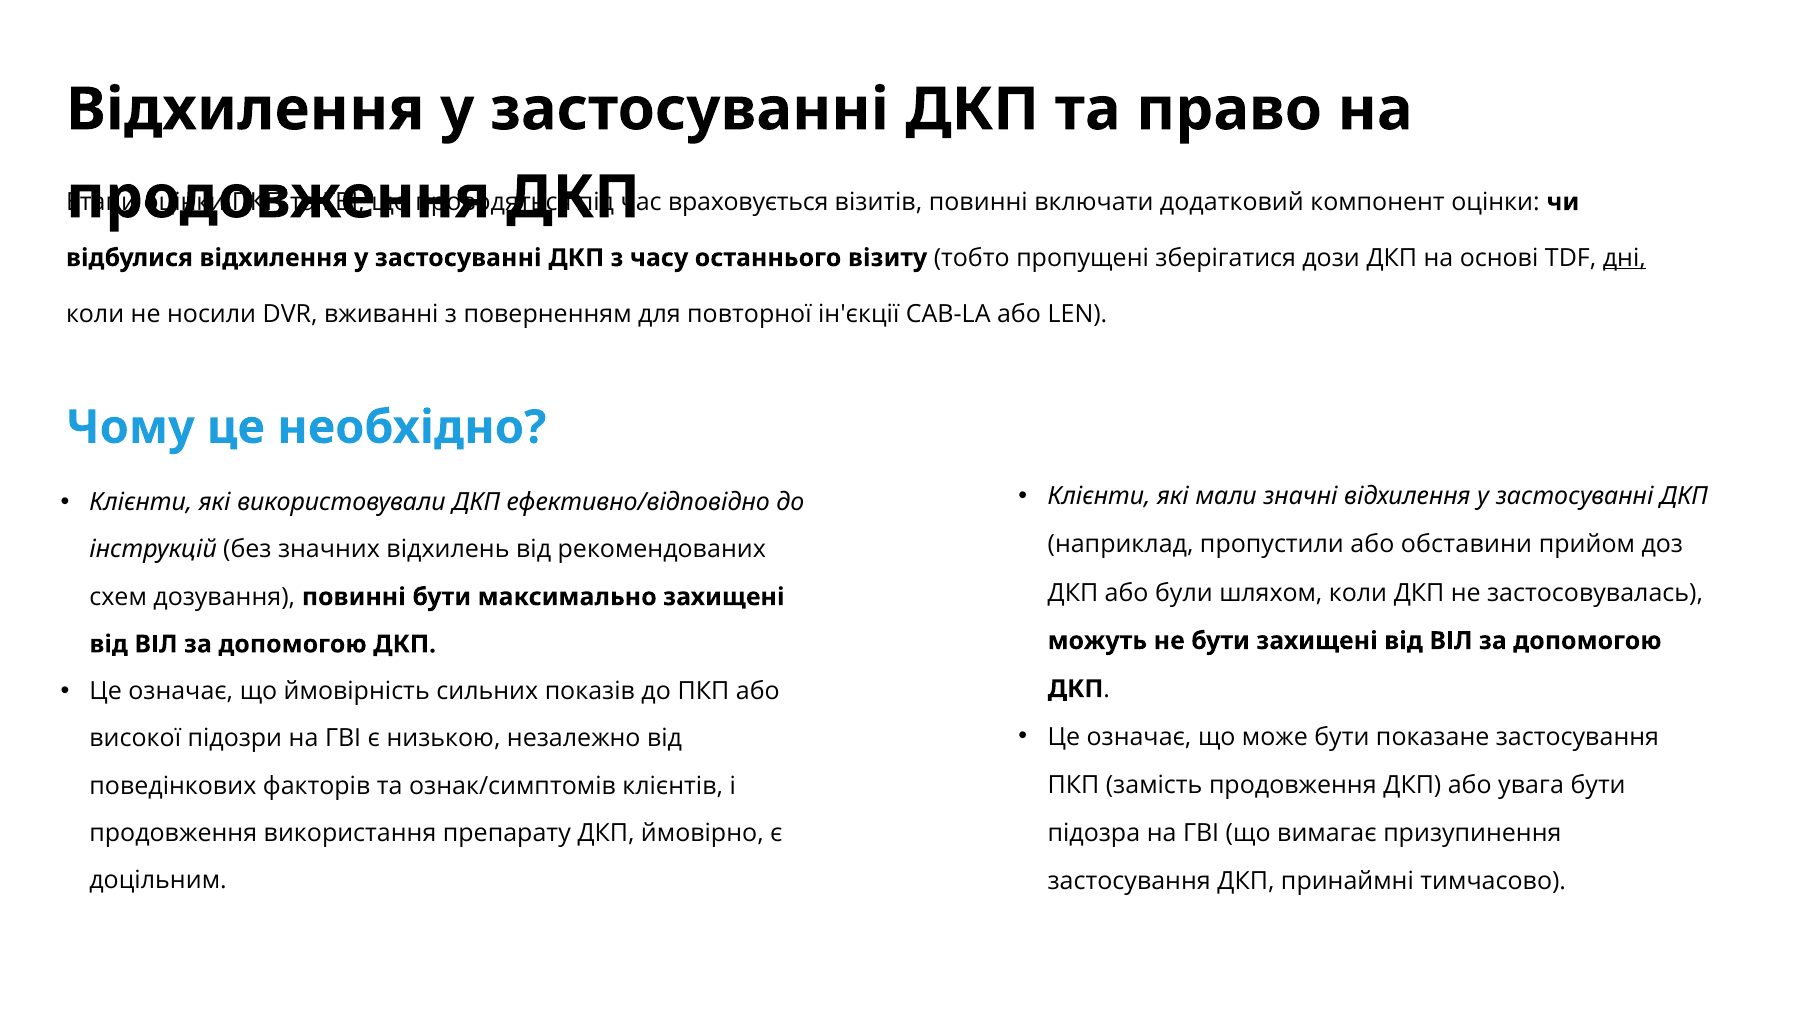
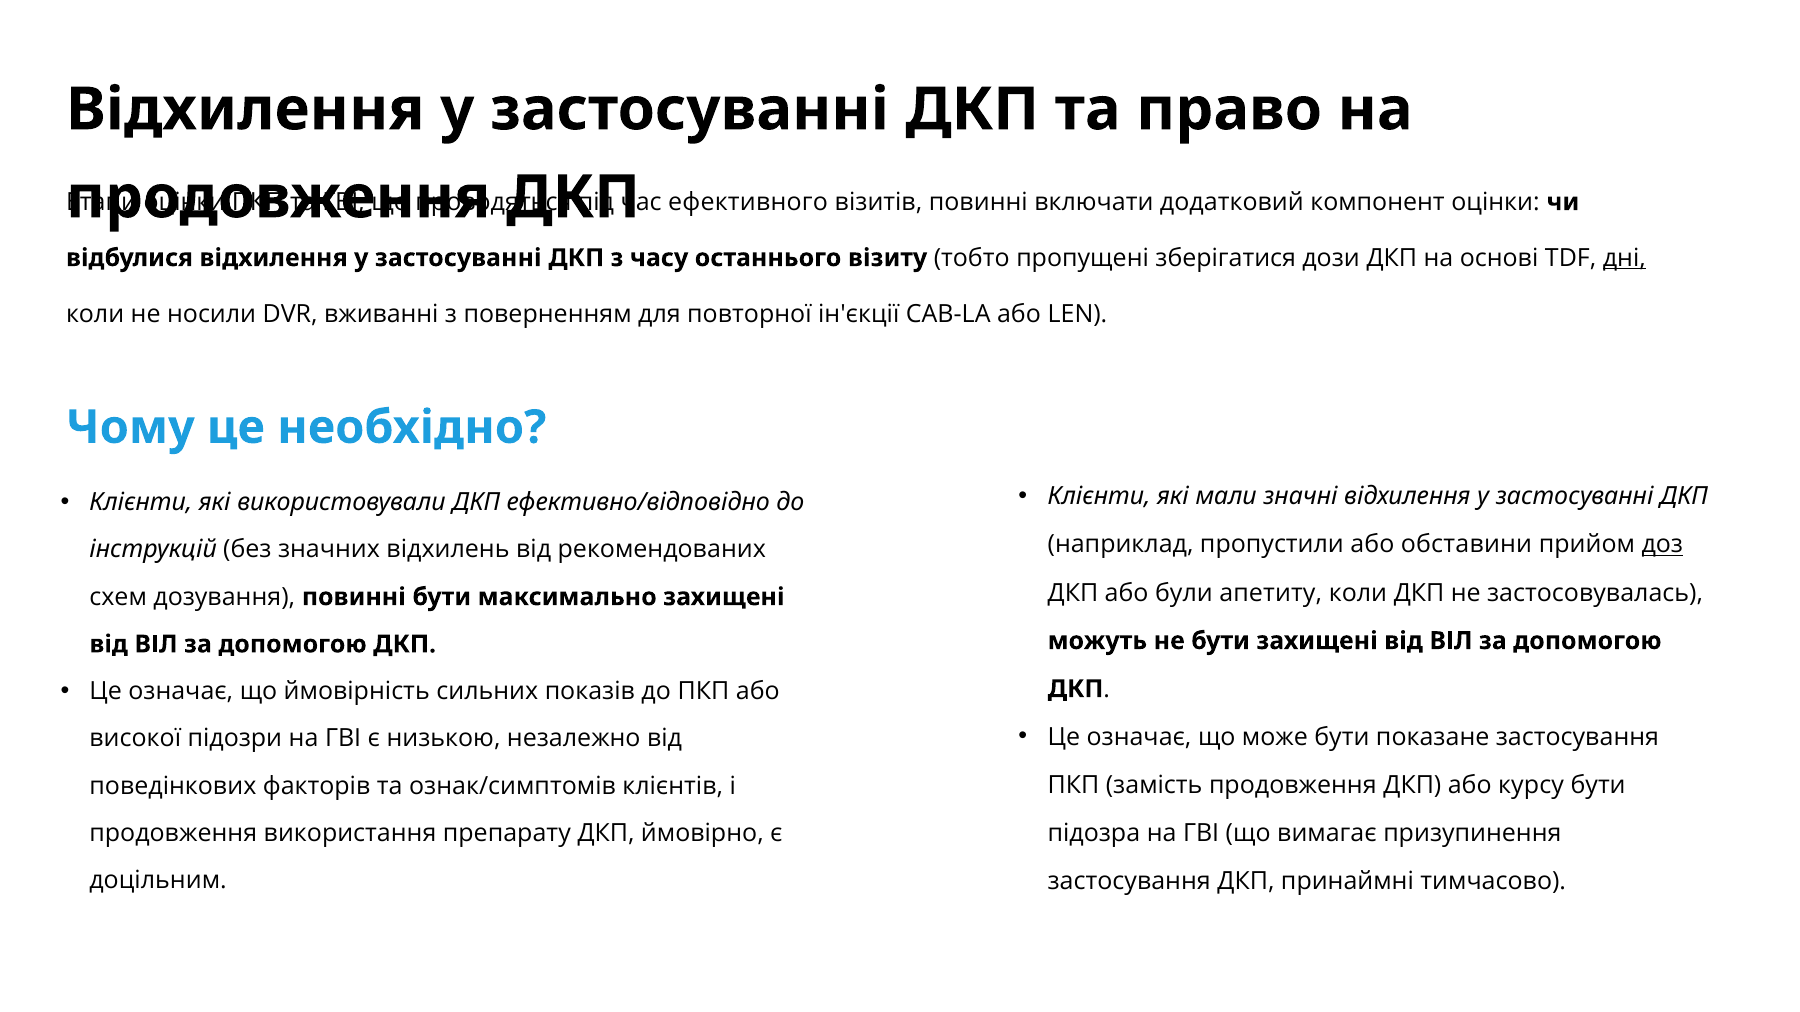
враховується: враховується -> ефективного
доз underline: none -> present
шляхом: шляхом -> апетиту
увага: увага -> курсу
